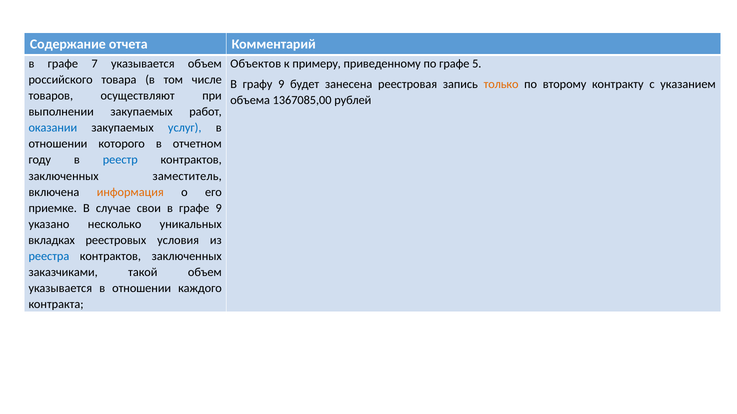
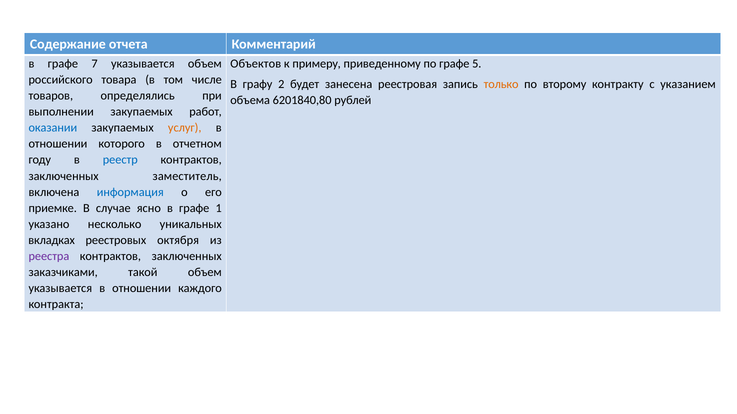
графу 9: 9 -> 2
осуществляют: осуществляют -> определялись
1367085,00: 1367085,00 -> 6201840,80
услуг colour: blue -> orange
информация colour: orange -> blue
свои: свои -> ясно
графе 9: 9 -> 1
условия: условия -> октября
реестра colour: blue -> purple
